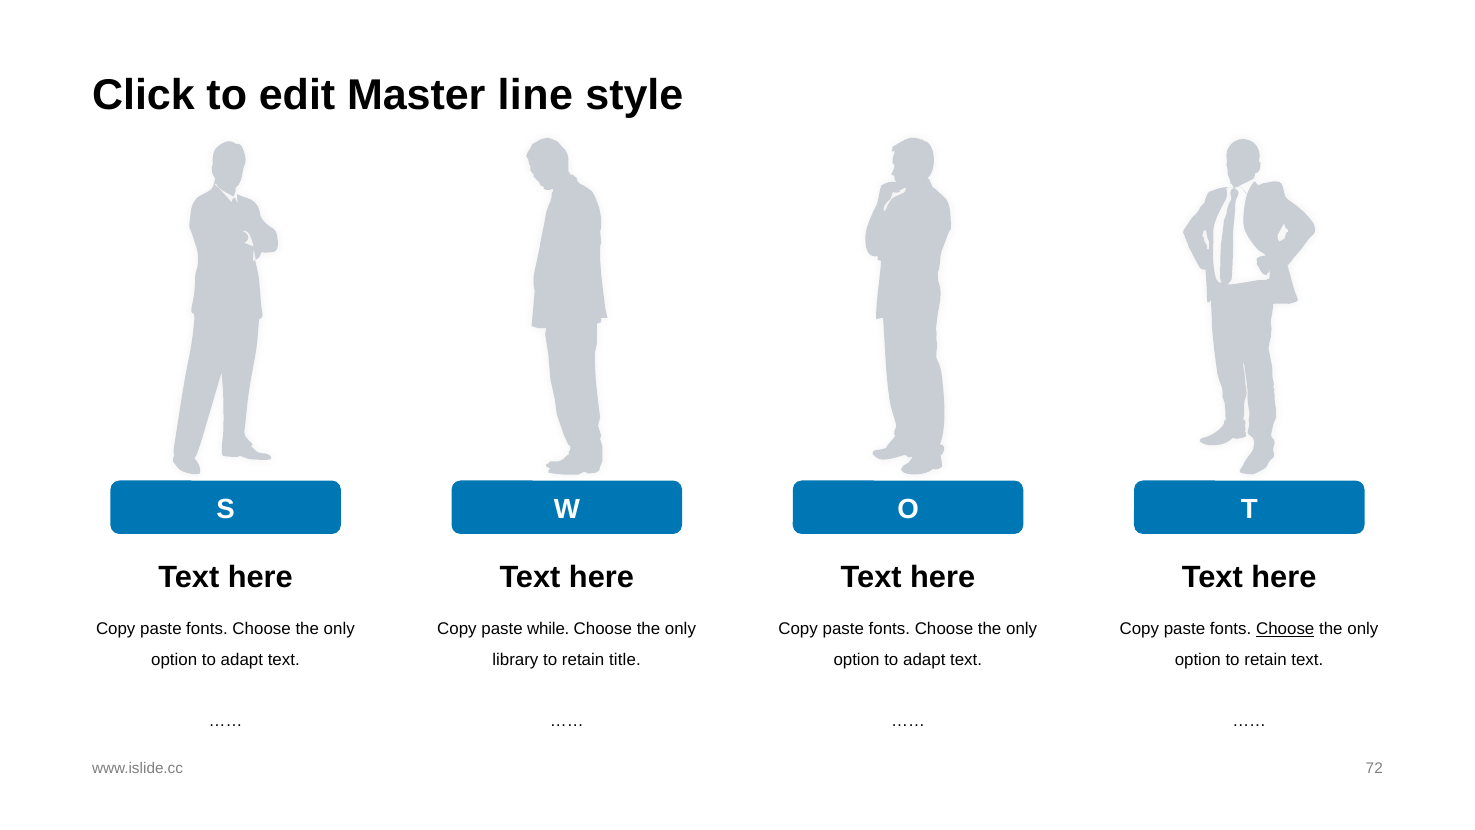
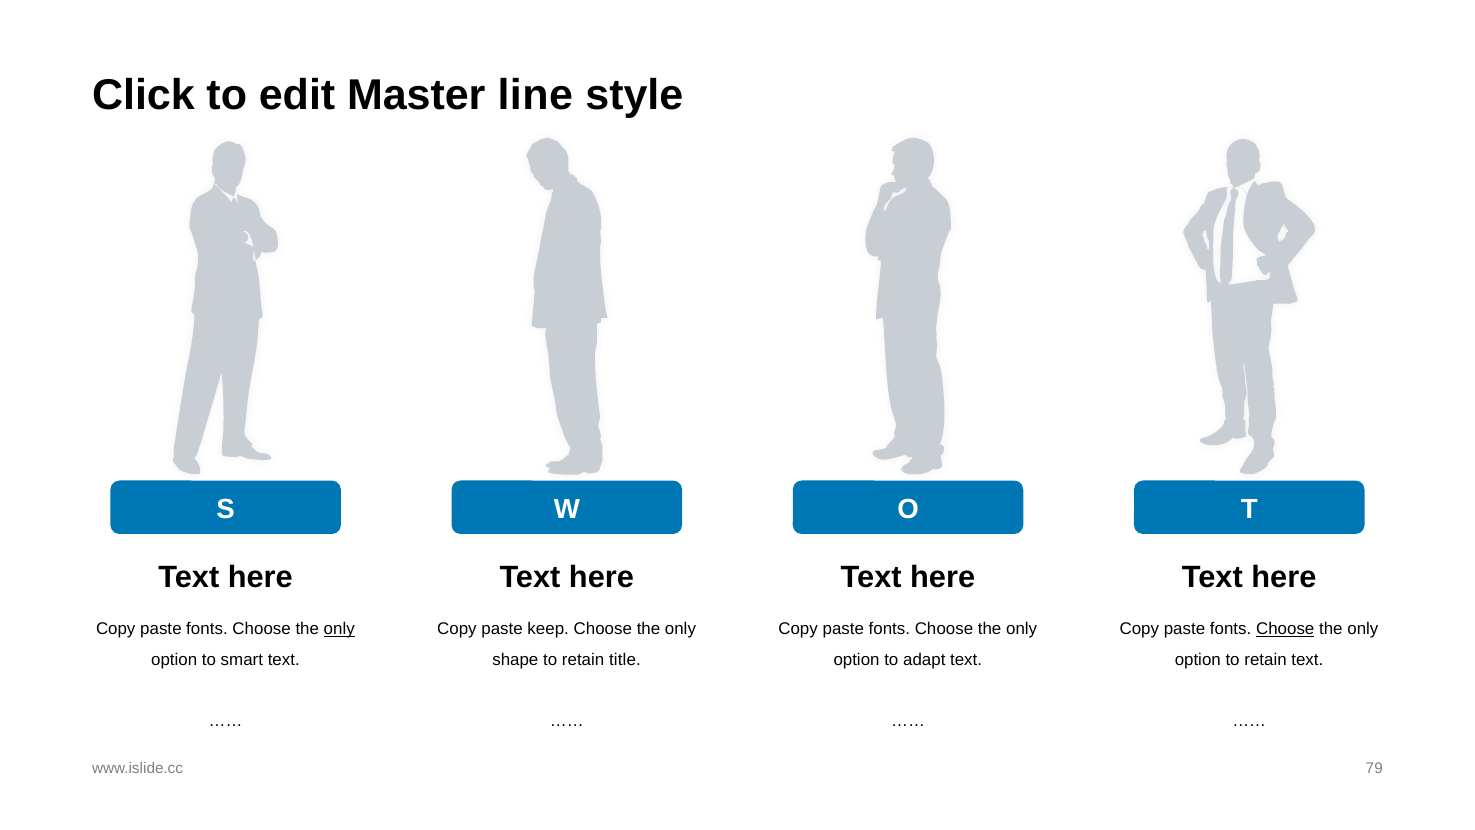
only at (339, 629) underline: none -> present
while: while -> keep
adapt at (242, 659): adapt -> smart
library: library -> shape
72: 72 -> 79
